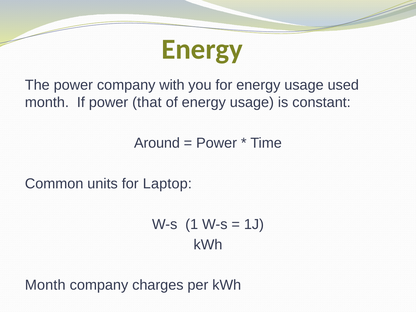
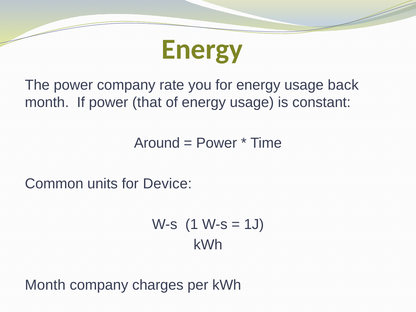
with: with -> rate
used: used -> back
Laptop: Laptop -> Device
